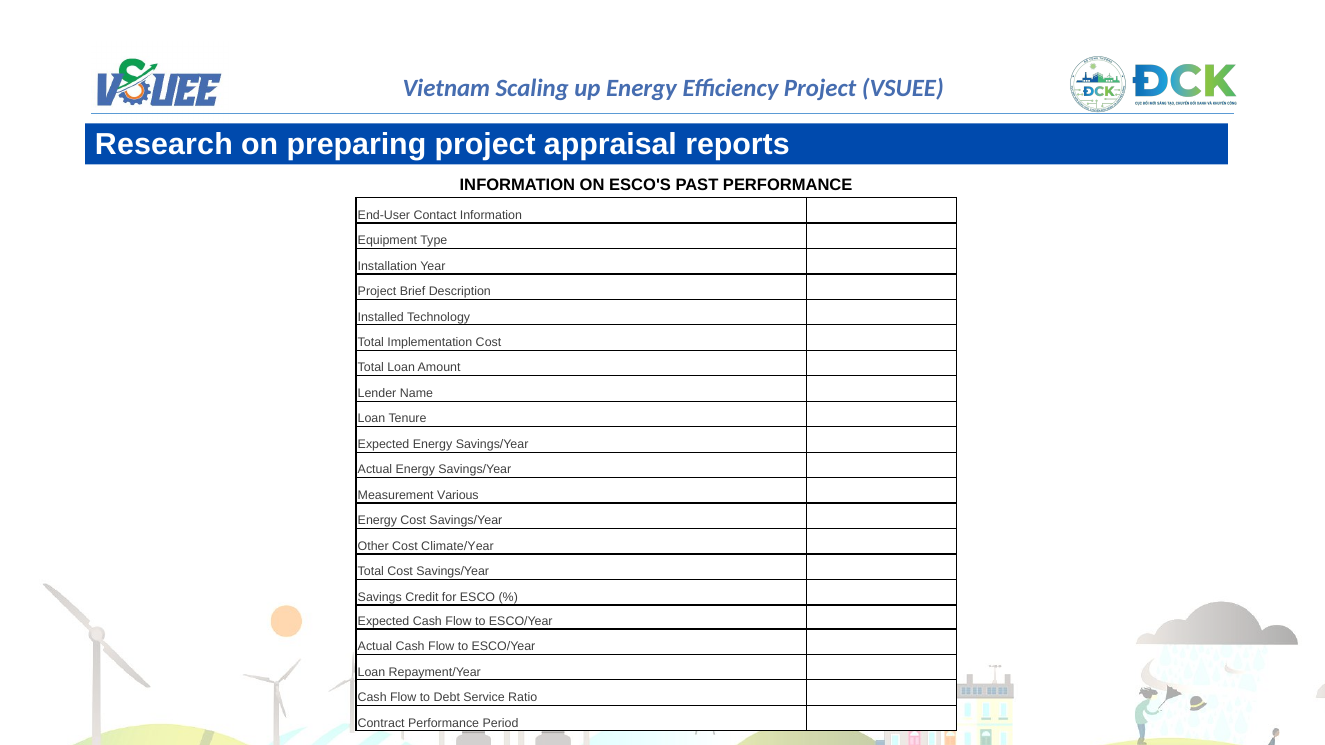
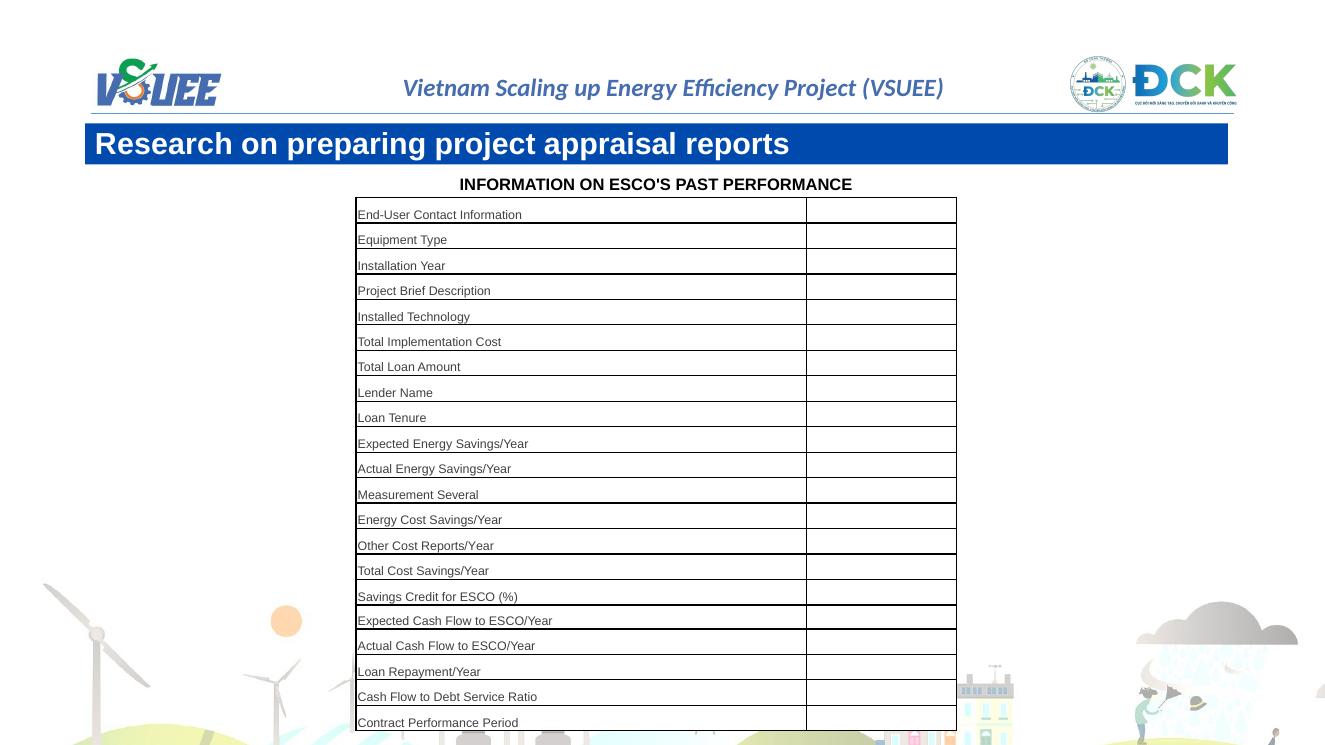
Various: Various -> Several
Climate/Year: Climate/Year -> Reports/Year
